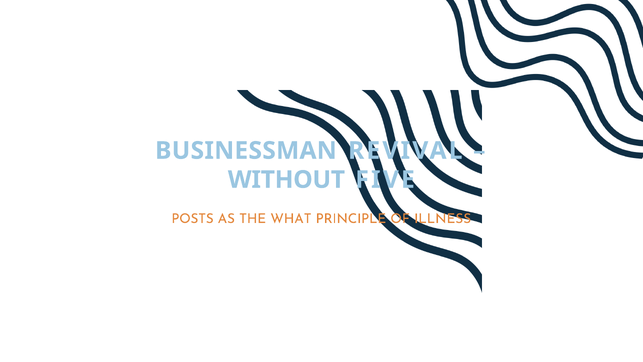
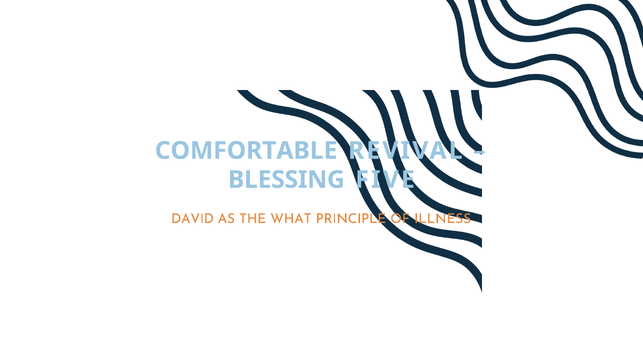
BUSINESSMAN: BUSINESSMAN -> COMFORTABLE
WITHOUT: WITHOUT -> BLESSING
POSTS: POSTS -> DAVID
